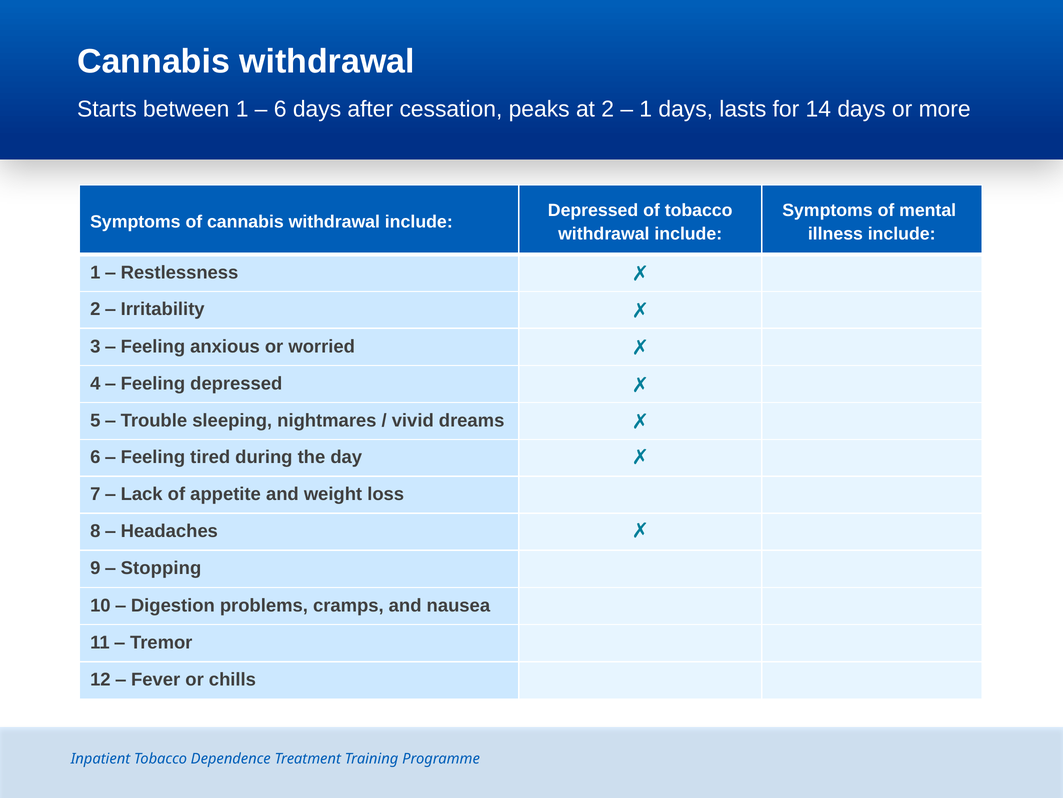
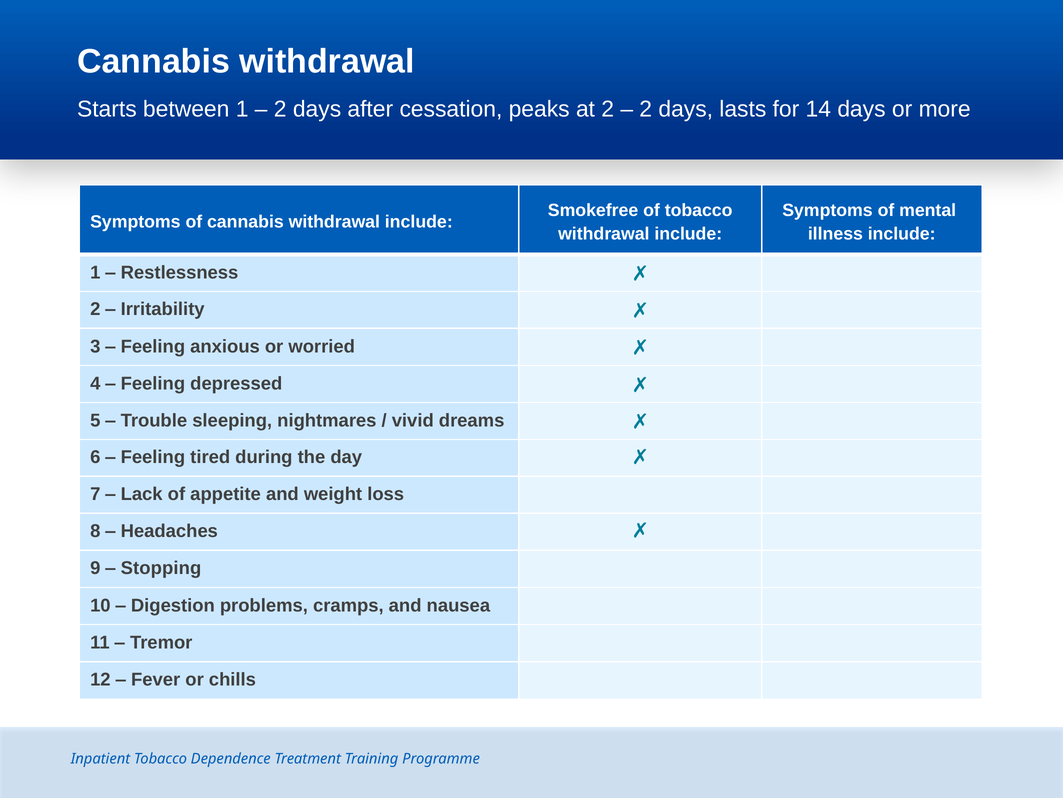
6 at (280, 109): 6 -> 2
1 at (646, 109): 1 -> 2
Depressed at (593, 210): Depressed -> Smokefree
